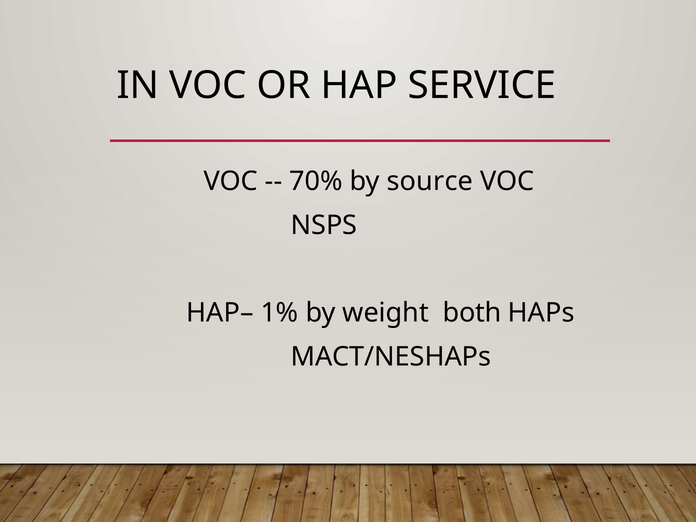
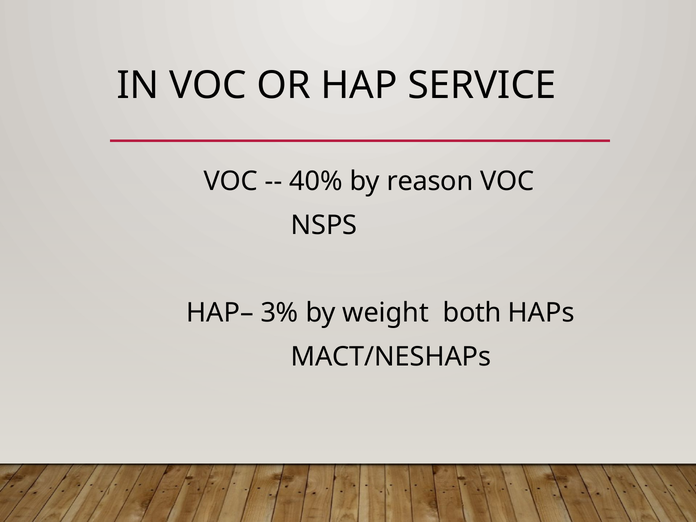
70%: 70% -> 40%
source: source -> reason
1%: 1% -> 3%
